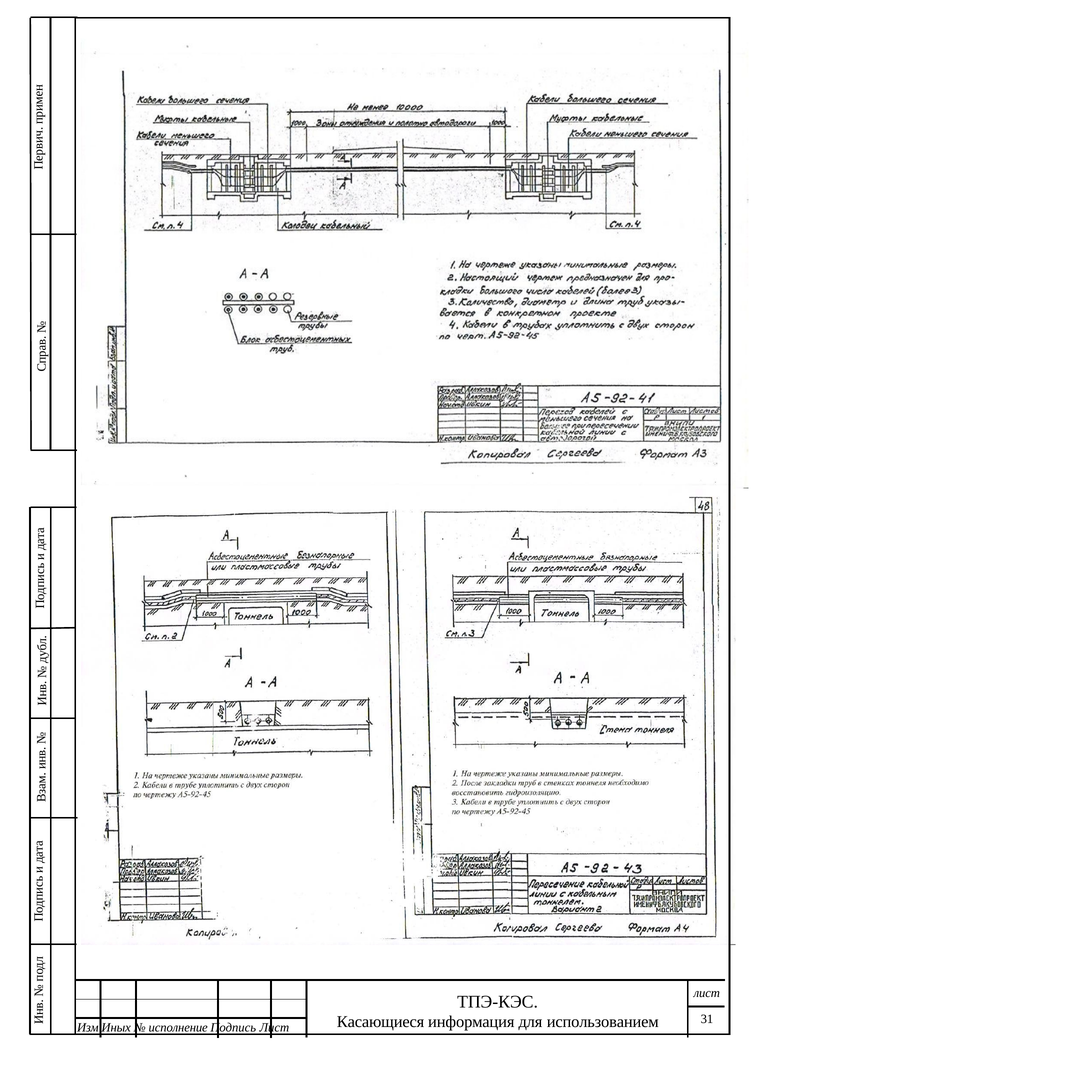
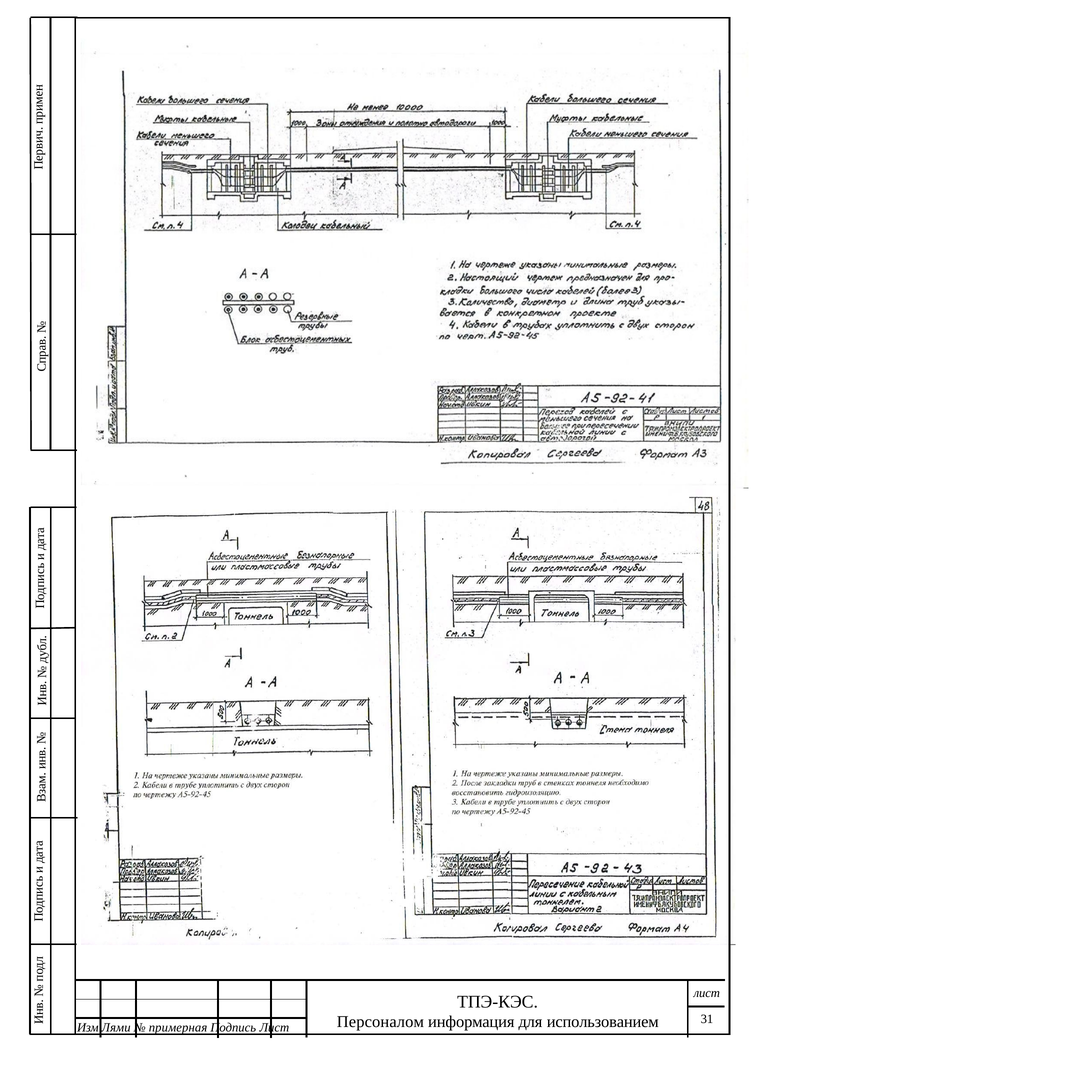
Касающиеся: Касающиеся -> Персоналом
Иных: Иных -> Лями
исполнение: исполнение -> примерная
